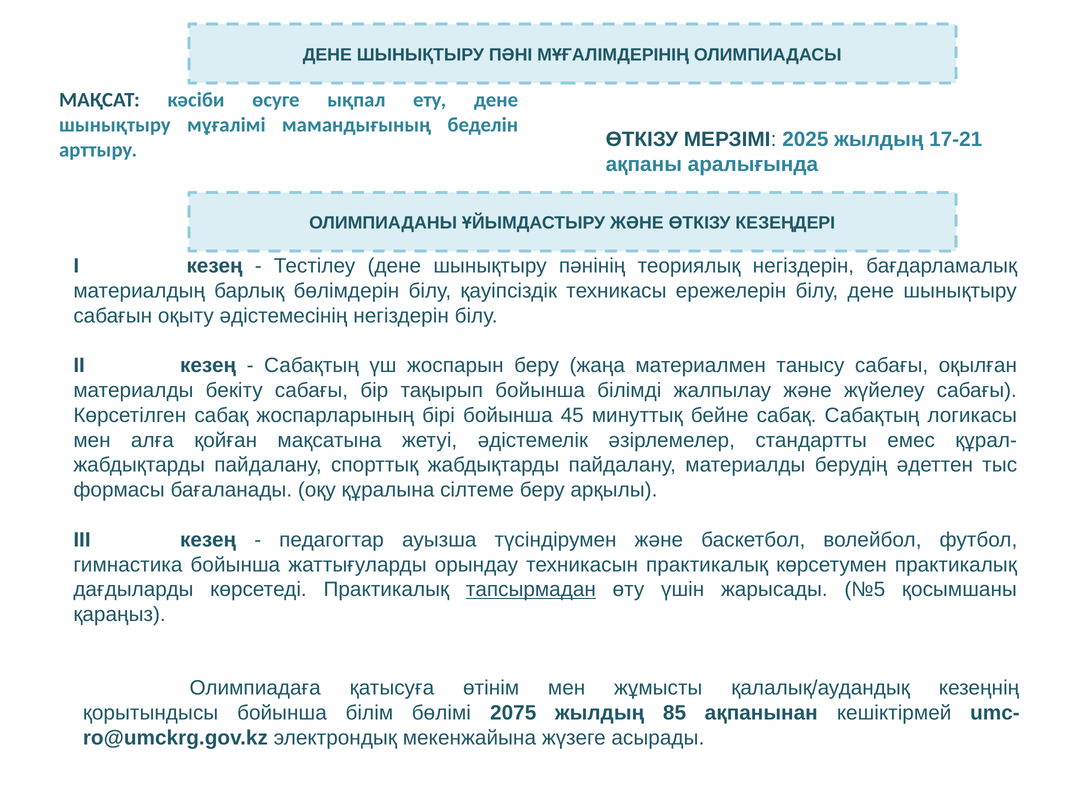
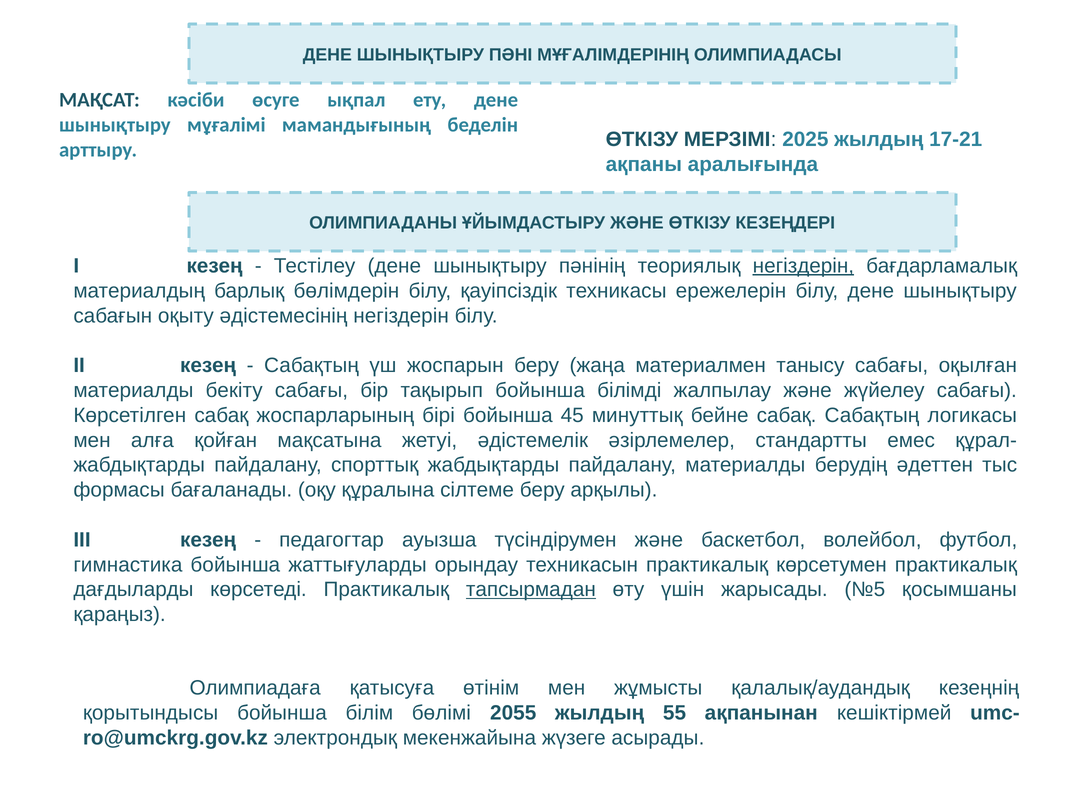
негіздерін at (803, 266) underline: none -> present
2075: 2075 -> 2055
85: 85 -> 55
